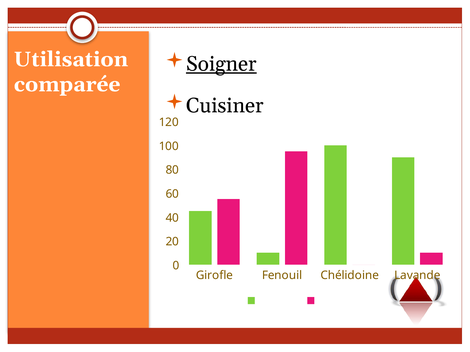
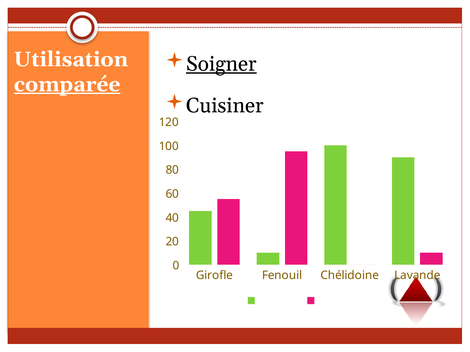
comparée underline: none -> present
